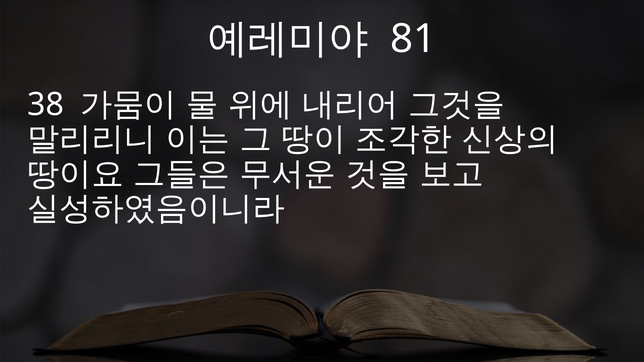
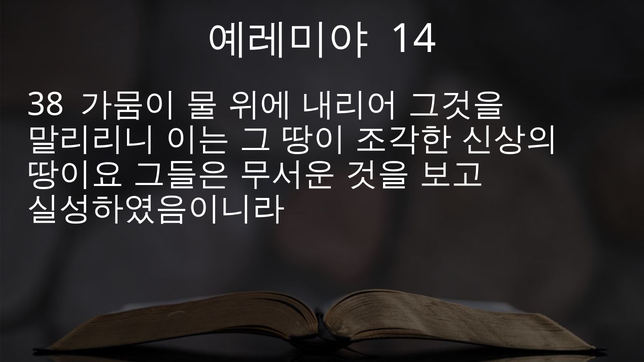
81: 81 -> 14
